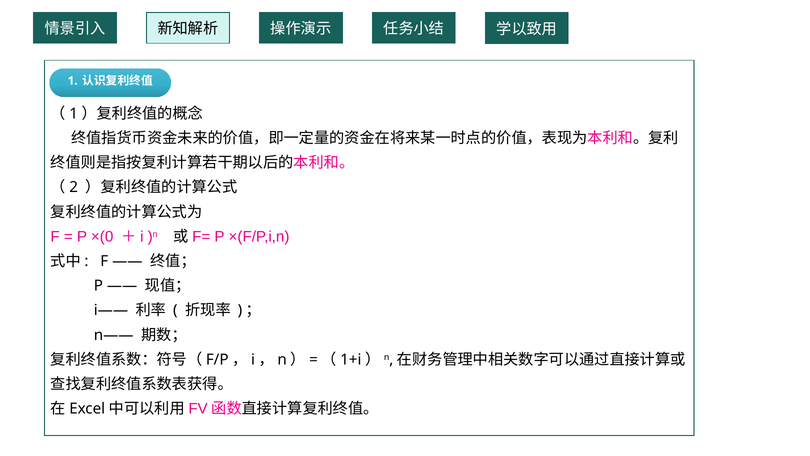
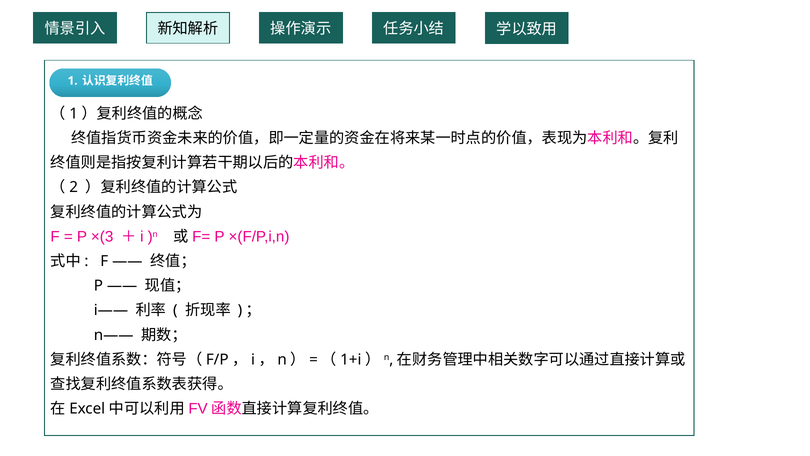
×(0: ×(0 -> ×(3
